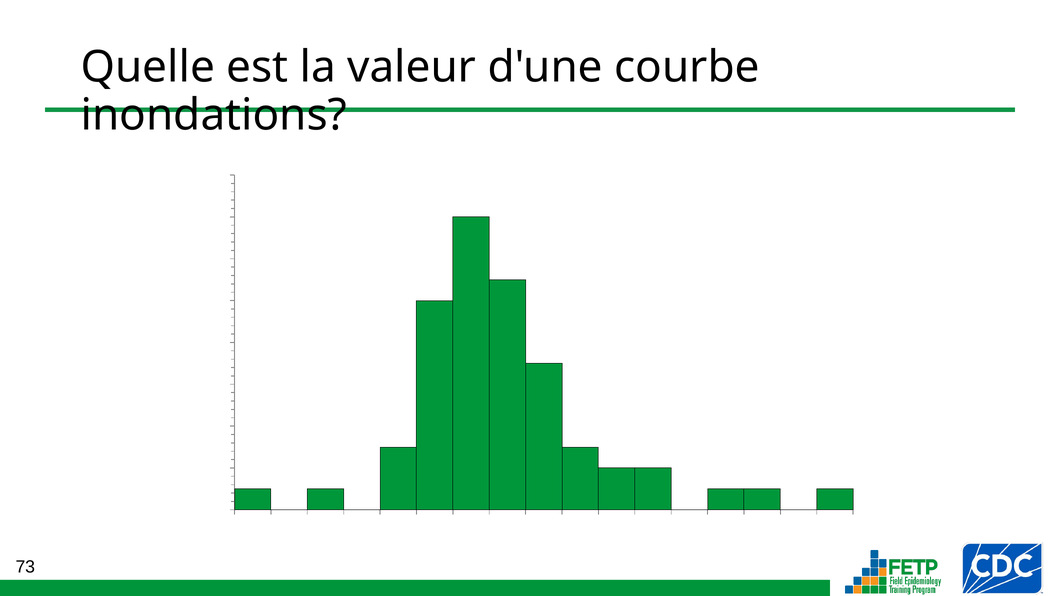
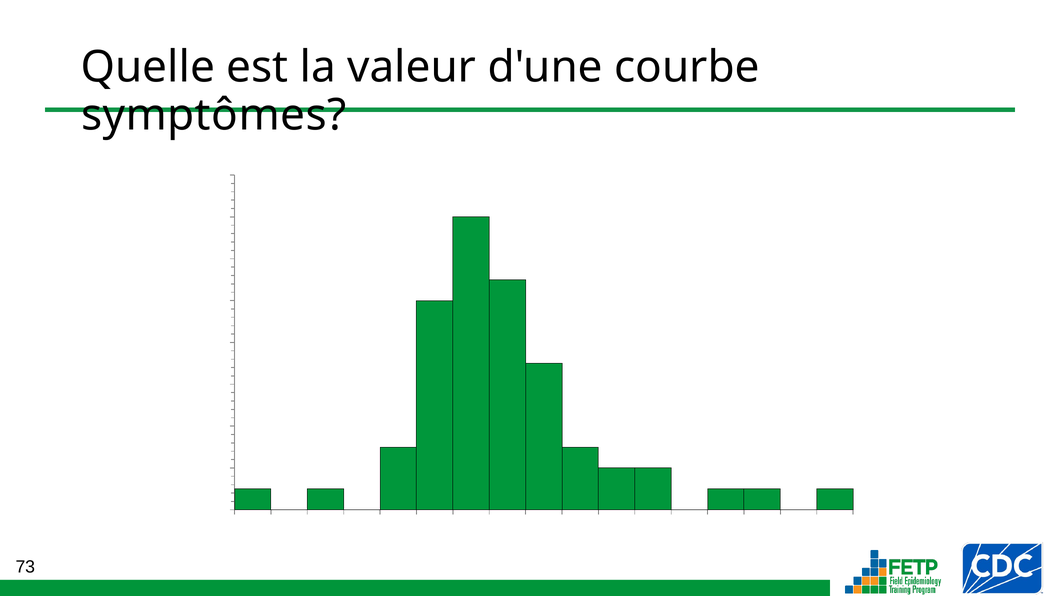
inondations: inondations -> symptômes
